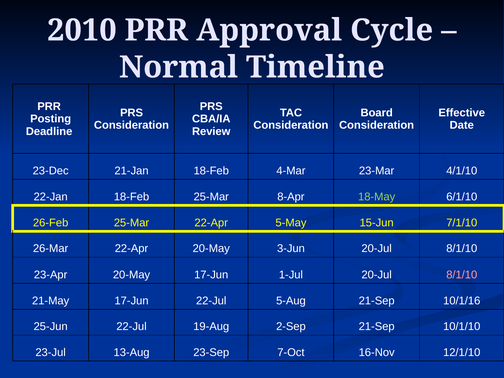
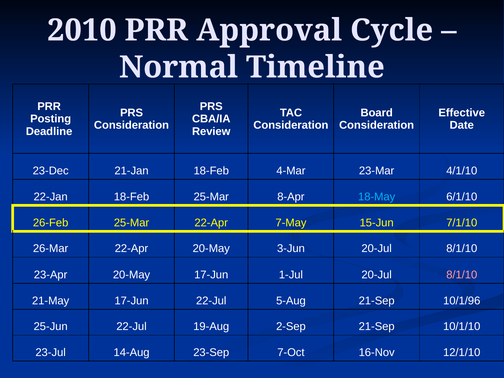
18-May colour: light green -> light blue
5-May: 5-May -> 7-May
10/1/16: 10/1/16 -> 10/1/96
13-Aug: 13-Aug -> 14-Aug
